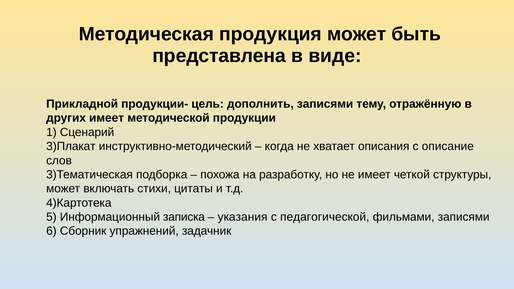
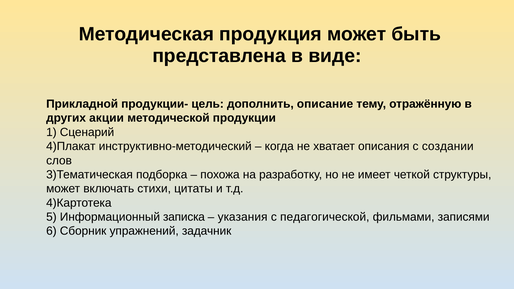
дополнить записями: записями -> описание
других имеет: имеет -> акции
3)Плакат: 3)Плакат -> 4)Плакат
описание: описание -> создании
